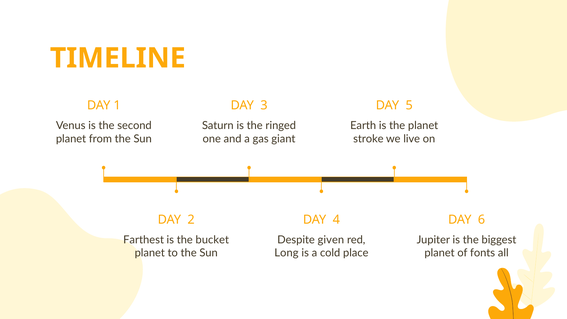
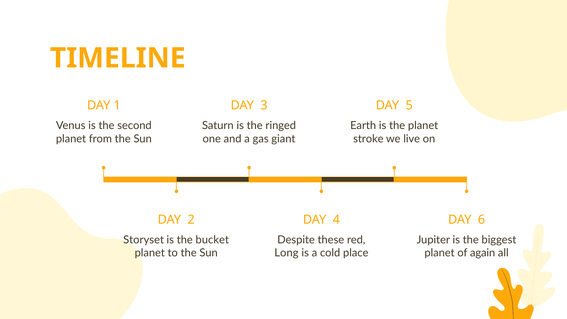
Farthest: Farthest -> Storyset
given: given -> these
fonts: fonts -> again
